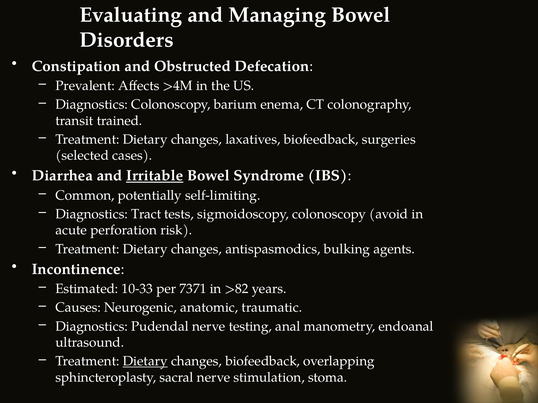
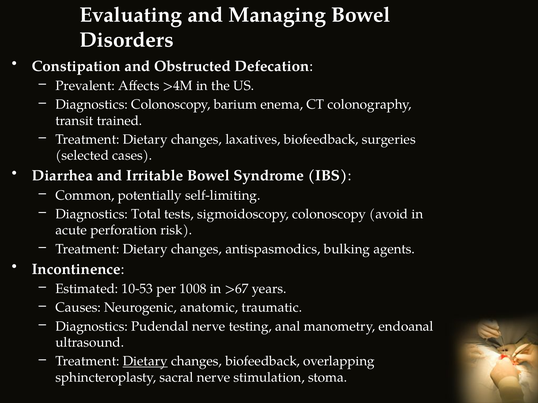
Irritable underline: present -> none
Tract: Tract -> Total
10-33: 10-33 -> 10-53
7371: 7371 -> 1008
>82: >82 -> >67
